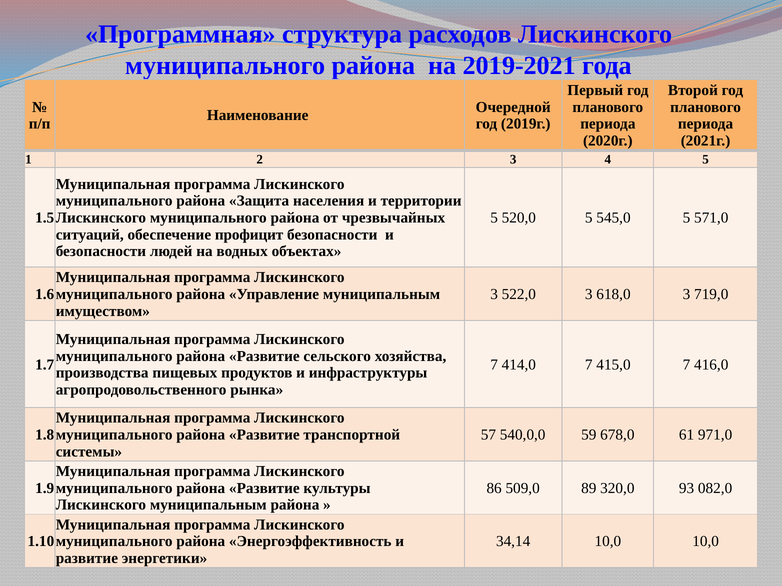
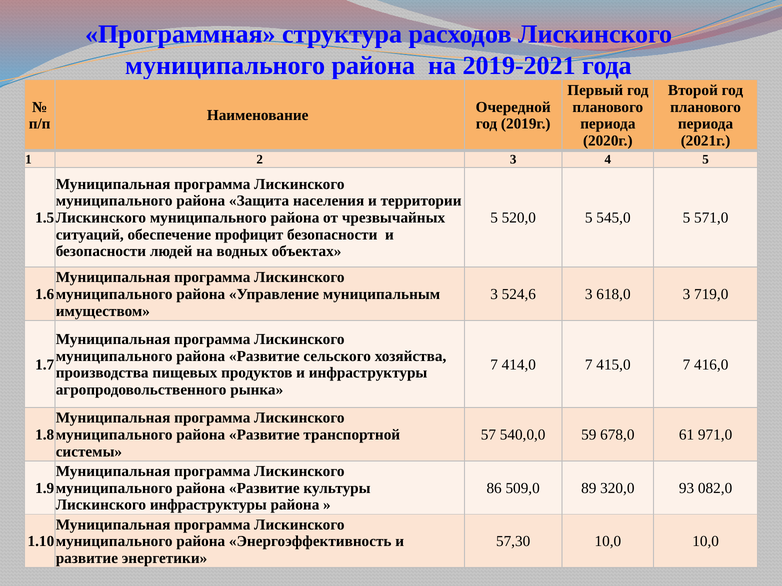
522,0: 522,0 -> 524,6
Лискинского муниципальным: муниципальным -> инфраструктуры
34,14: 34,14 -> 57,30
